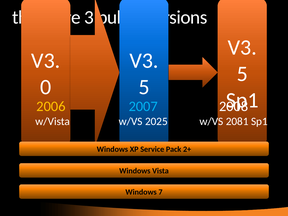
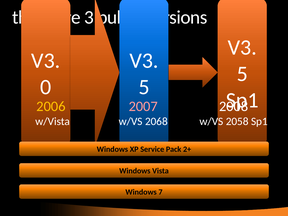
2007 colour: light blue -> pink
2025: 2025 -> 2068
2081: 2081 -> 2058
